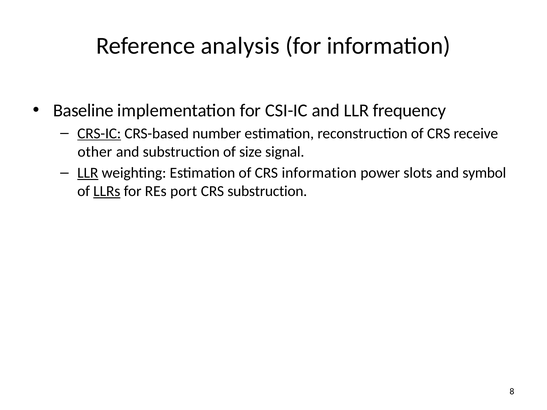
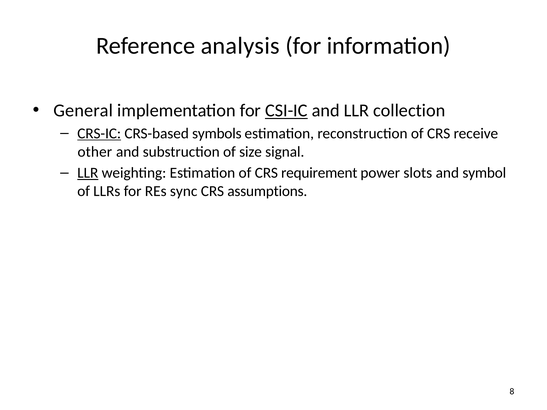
Baseline: Baseline -> General
CSI-IC underline: none -> present
frequency: frequency -> collection
number: number -> symbols
CRS information: information -> requirement
LLRs underline: present -> none
port: port -> sync
CRS substruction: substruction -> assumptions
